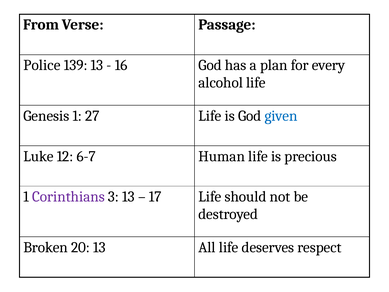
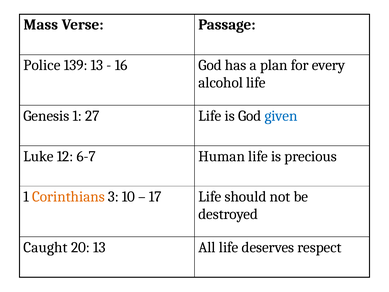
From: From -> Mass
Corinthians colour: purple -> orange
3 13: 13 -> 10
Broken: Broken -> Caught
